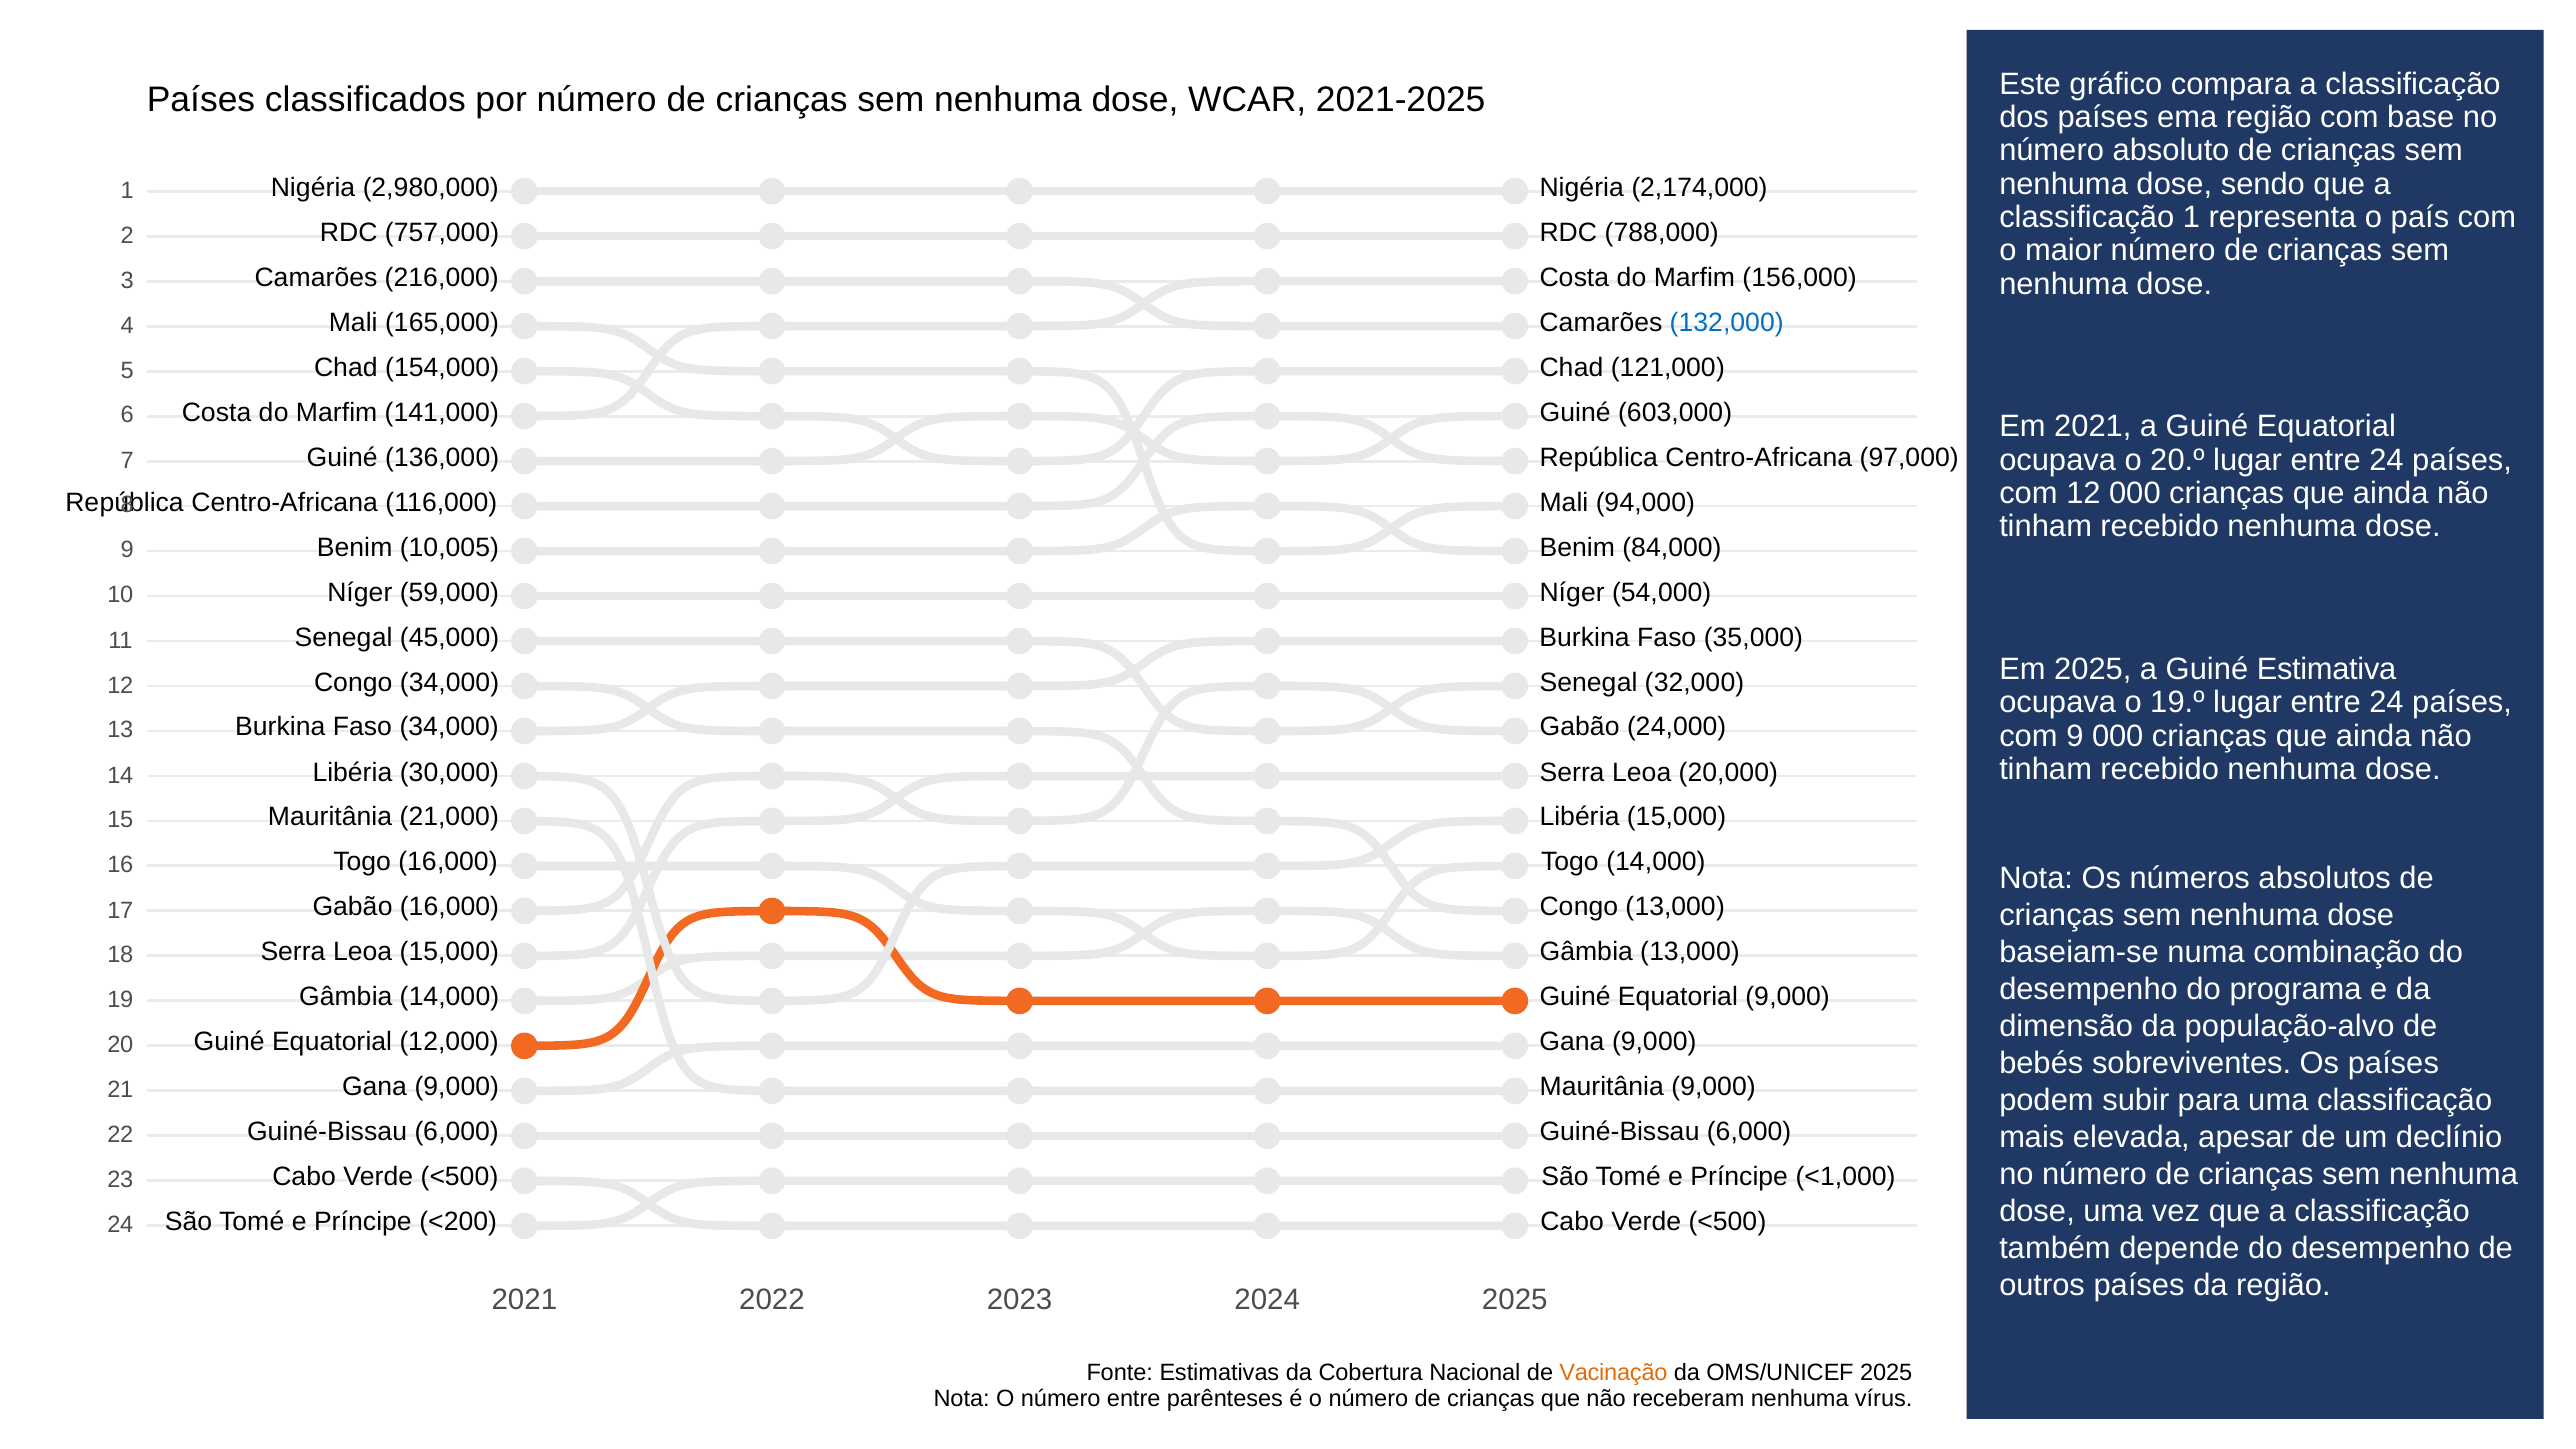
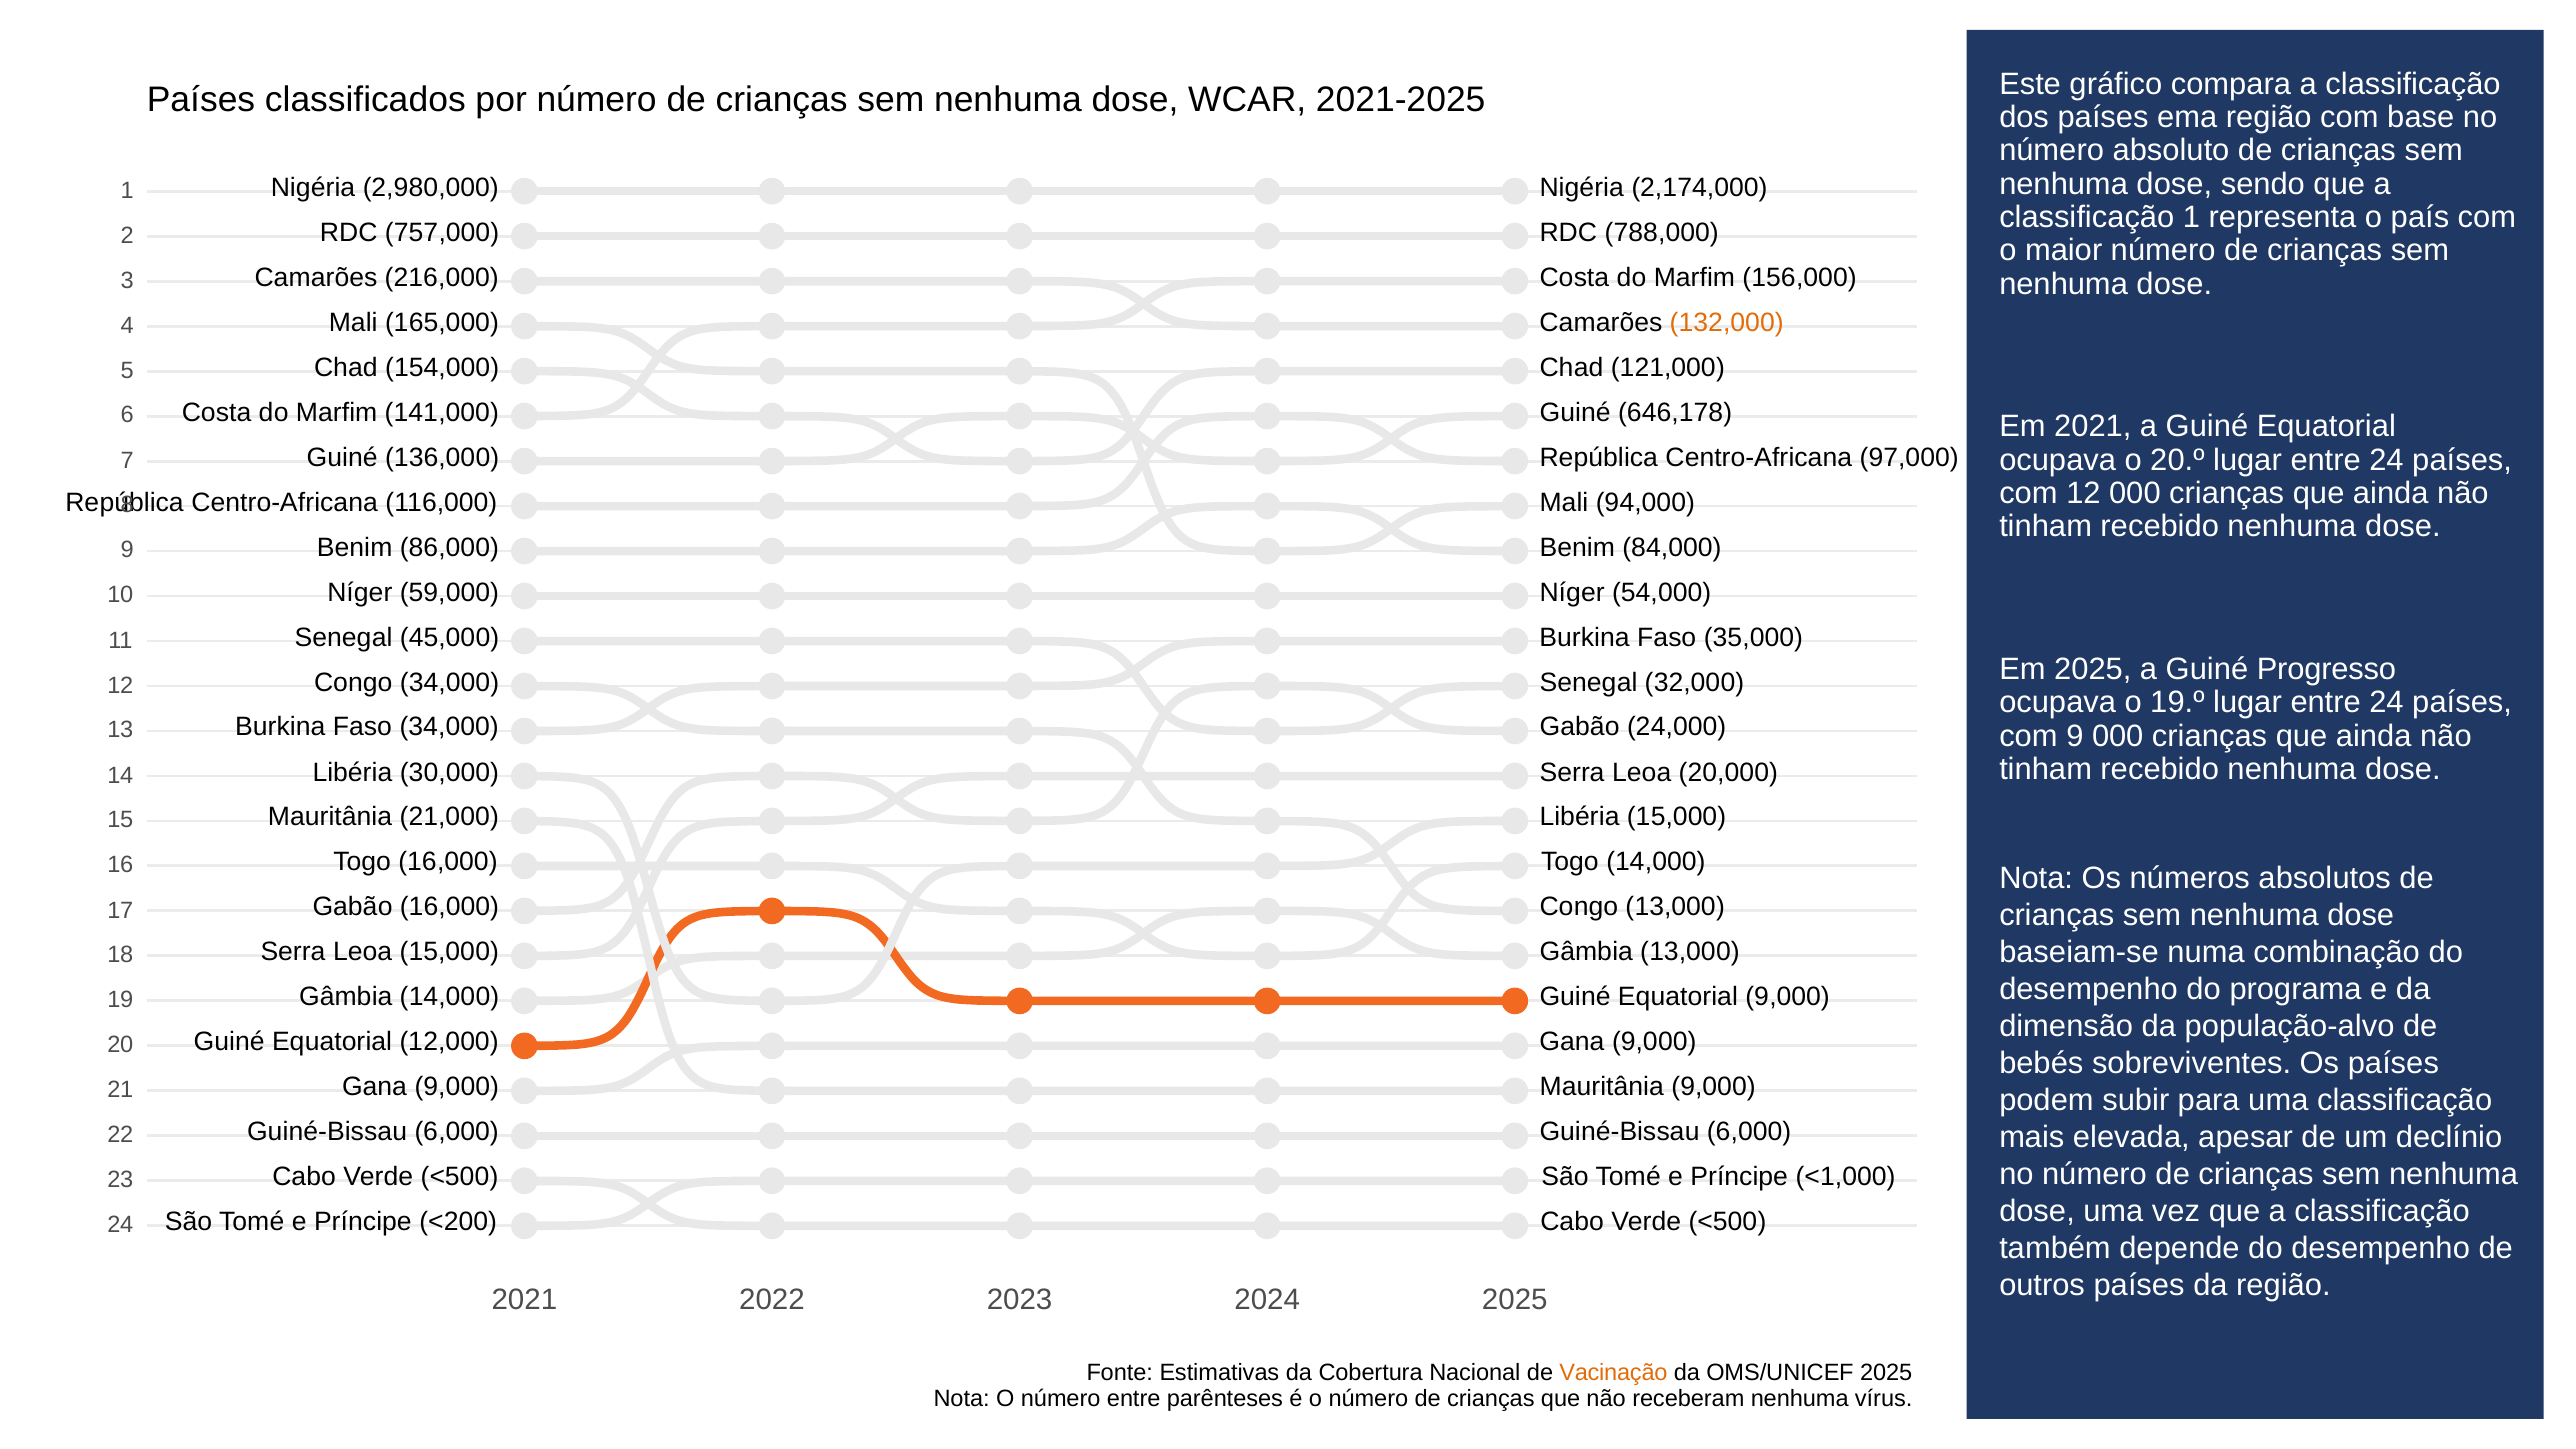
132,000 colour: blue -> orange
603,000: 603,000 -> 646,178
10,005: 10,005 -> 86,000
Estimativa: Estimativa -> Progresso
